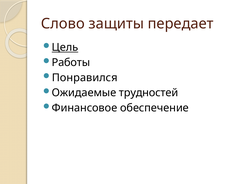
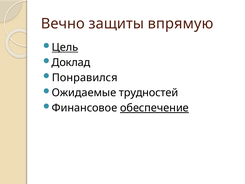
Слово: Слово -> Вечно
передает: передает -> впрямую
Работы: Работы -> Доклад
обеспечение underline: none -> present
